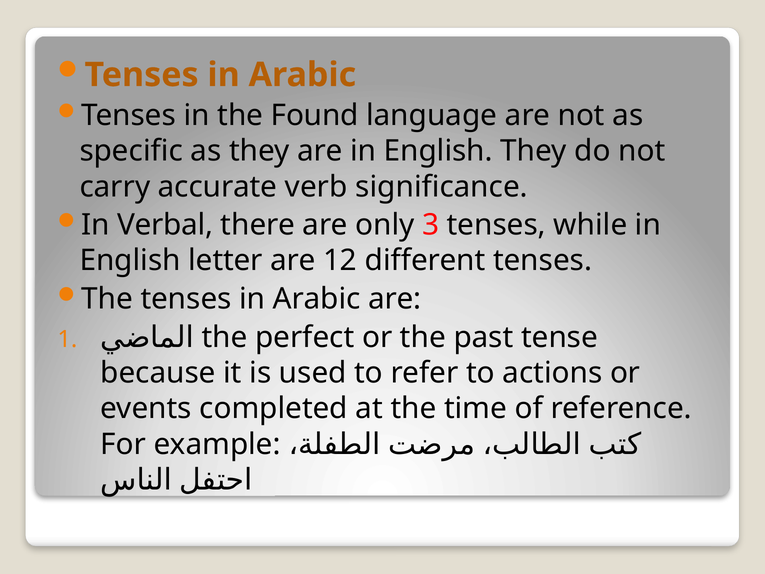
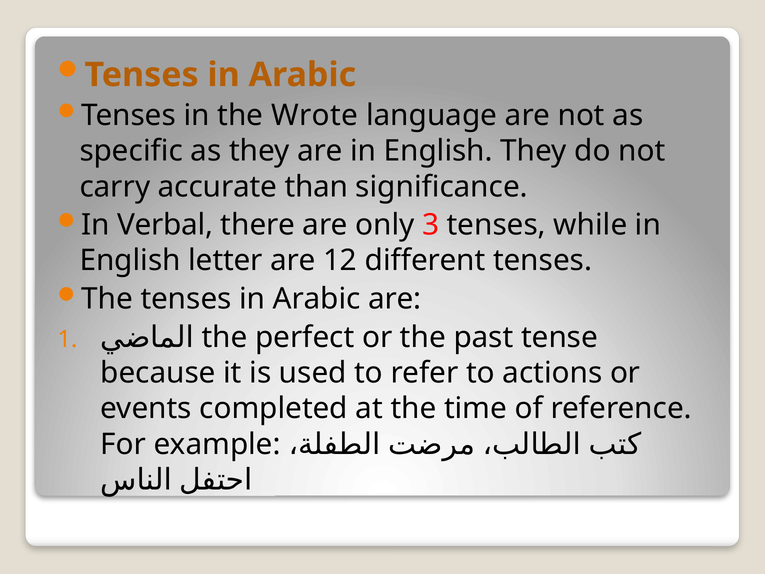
Found: Found -> Wrote
verb: verb -> than
